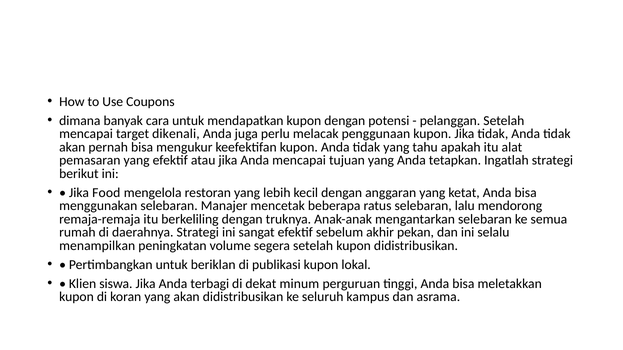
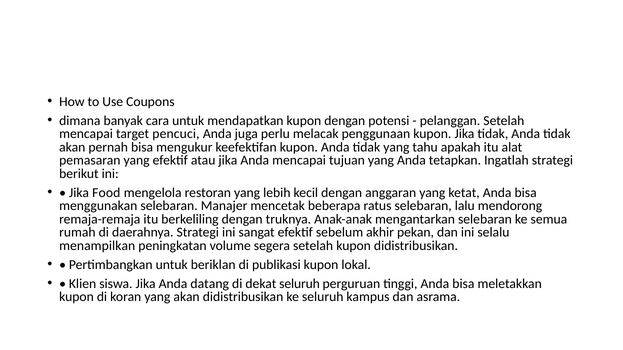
dikenali: dikenali -> pencuci
terbagi: terbagi -> datang
dekat minum: minum -> seluruh
